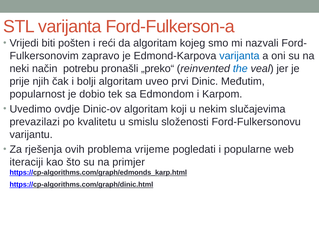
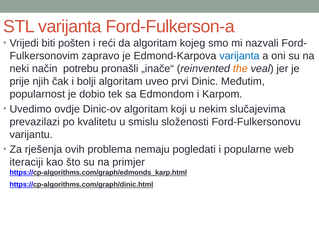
„preko“: „preko“ -> „inače“
the colour: blue -> orange
vrijeme: vrijeme -> nemaju
